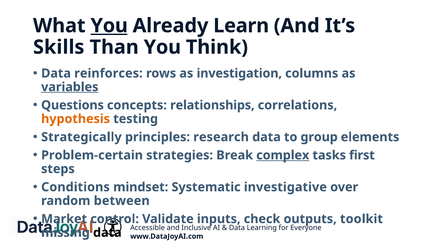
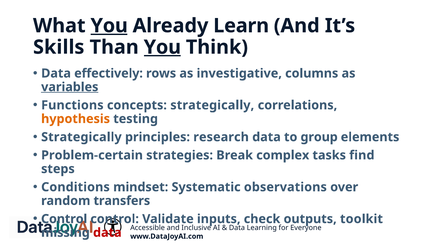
You at (162, 47) underline: none -> present
reinforces: reinforces -> effectively
investigation: investigation -> investigative
Questions: Questions -> Functions
concepts relationships: relationships -> strategically
complex underline: present -> none
first: first -> find
investigative: investigative -> observations
between: between -> transfers
Market at (64, 219): Market -> Control
data at (107, 232) colour: black -> red
